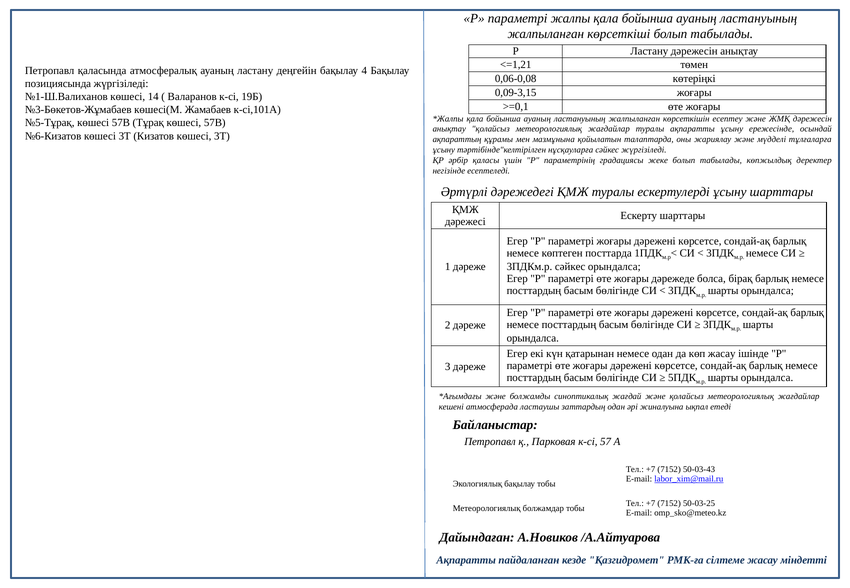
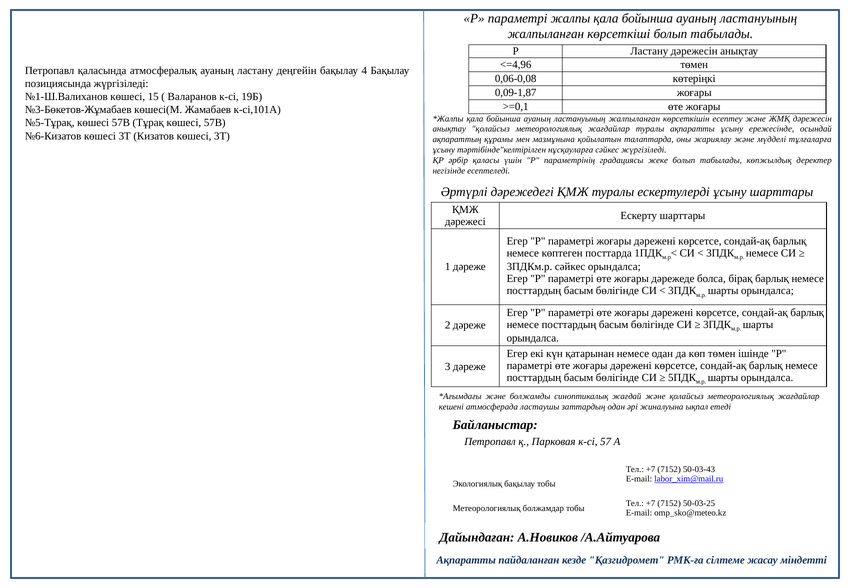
<=1,21: <=1,21 -> <=4,96
0,09-3,15: 0,09-3,15 -> 0,09-1,87
14: 14 -> 15
көп жасау: жасау -> төмен
